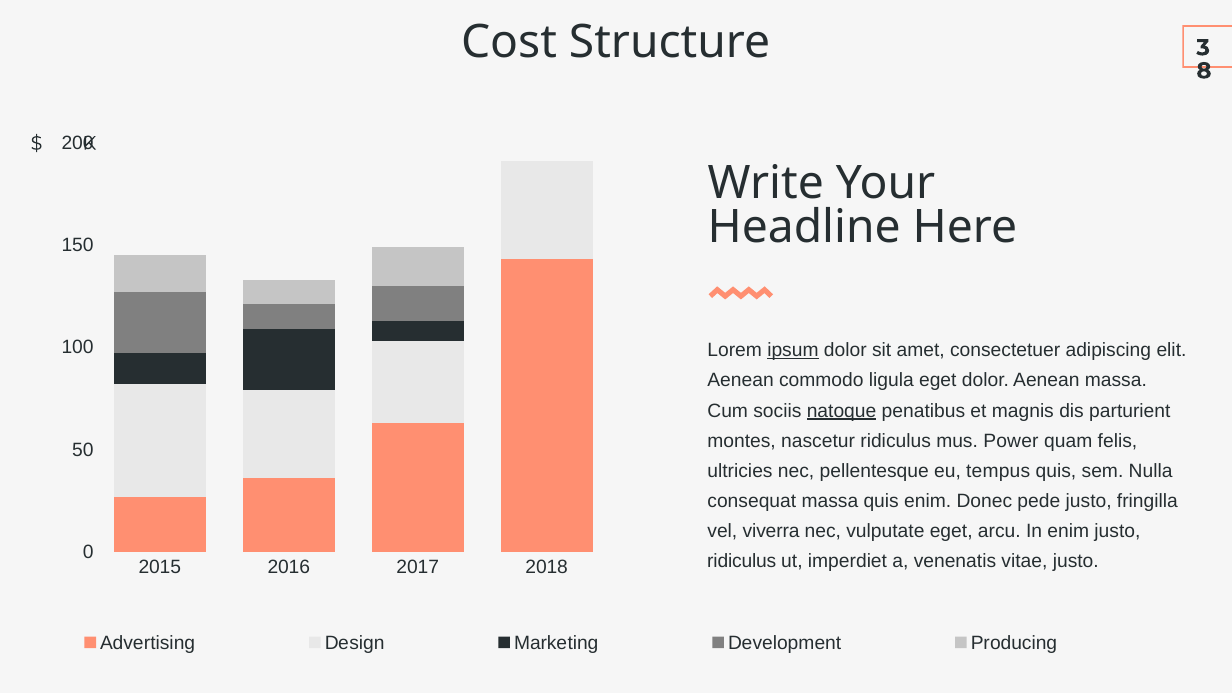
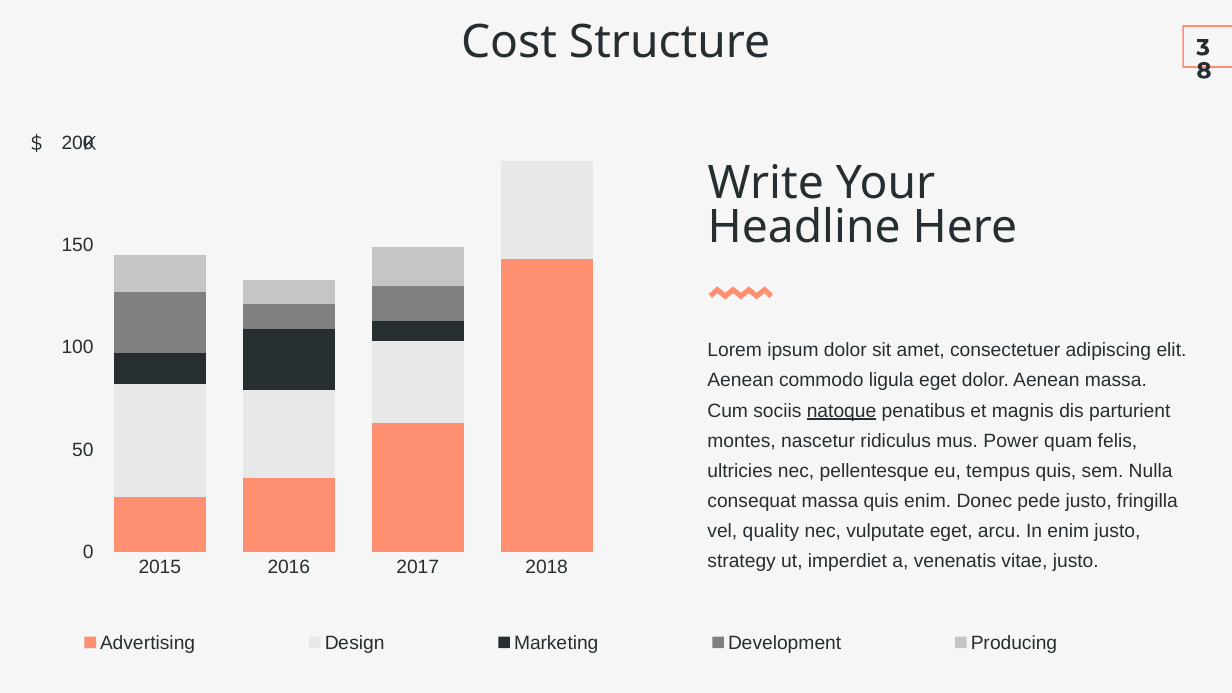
ipsum underline: present -> none
viverra: viverra -> quality
ridiculus at (742, 561): ridiculus -> strategy
